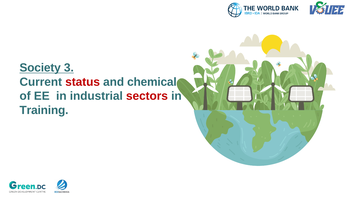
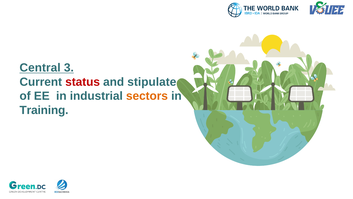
Society: Society -> Central
chemical: chemical -> stipulate
sectors colour: red -> orange
